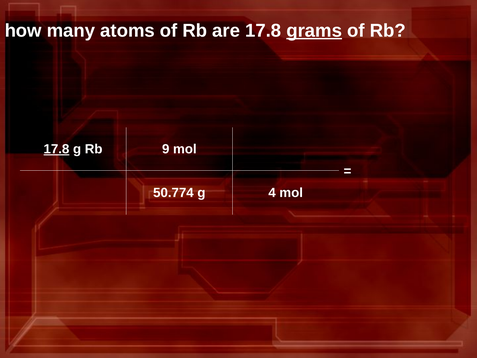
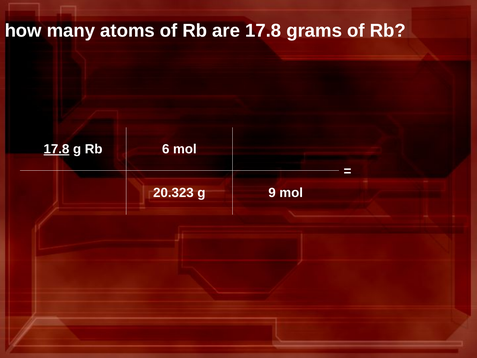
grams underline: present -> none
9: 9 -> 6
50.774: 50.774 -> 20.323
4: 4 -> 9
